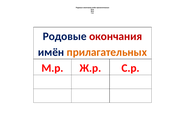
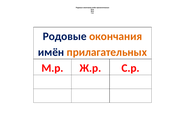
окончания at (116, 36) colour: red -> orange
